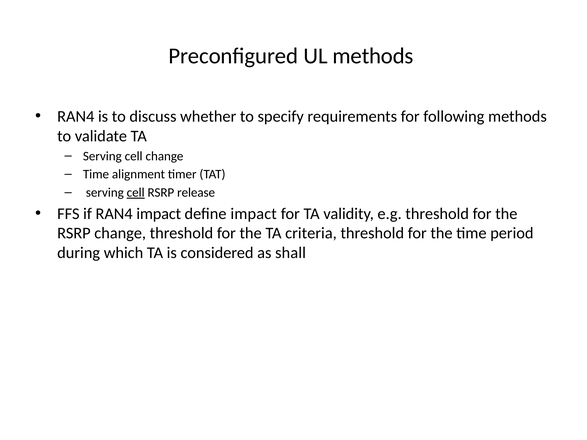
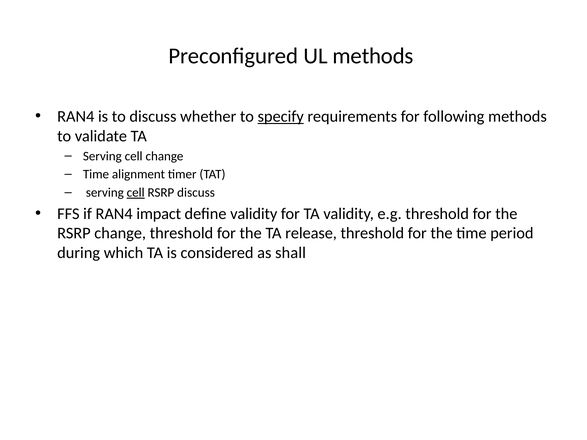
specify underline: none -> present
RSRP release: release -> discuss
define impact: impact -> validity
criteria: criteria -> release
